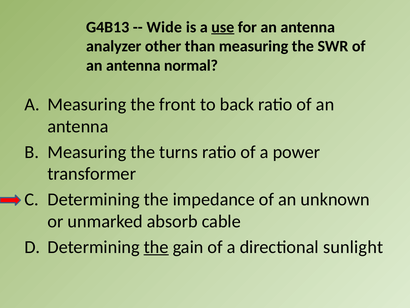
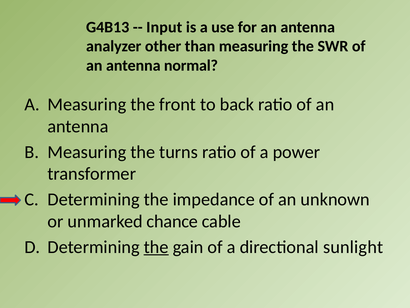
Wide: Wide -> Input
use underline: present -> none
absorb: absorb -> chance
